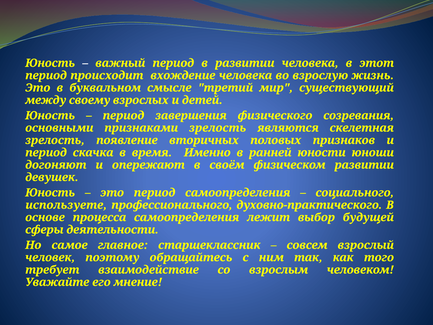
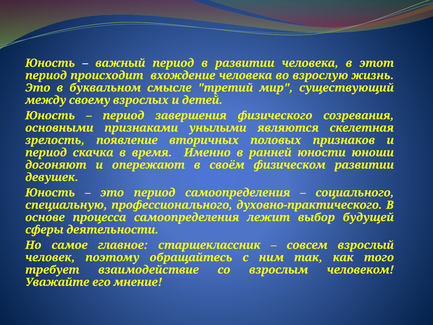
признаками зрелость: зрелость -> унылыми
используете: используете -> специальную
